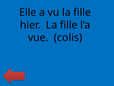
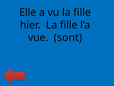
colis: colis -> sont
